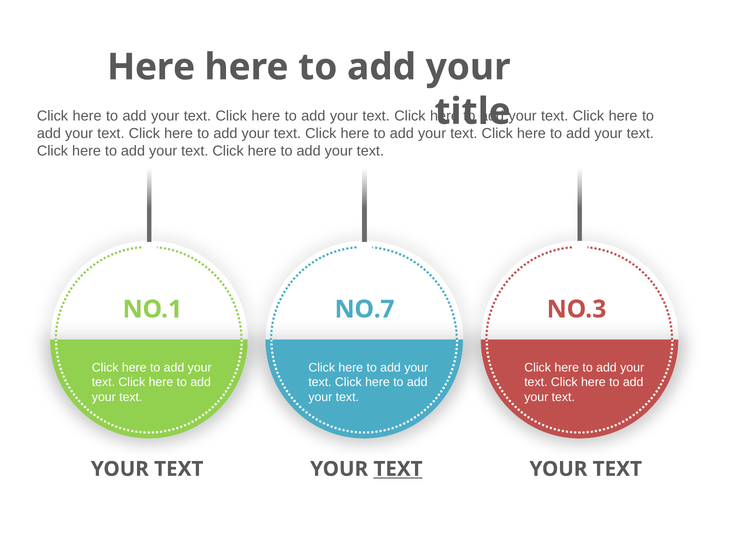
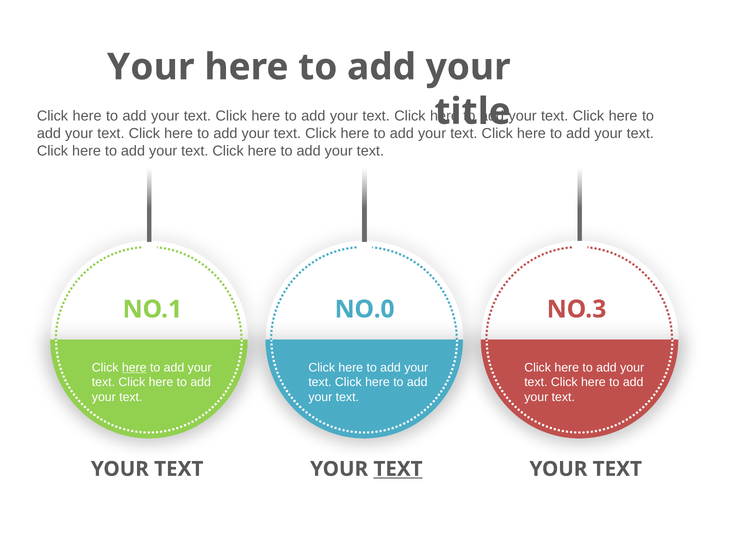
Here at (151, 67): Here -> Your
NO.7: NO.7 -> NO.0
here at (134, 367) underline: none -> present
